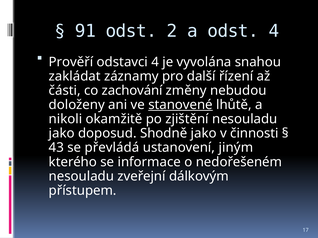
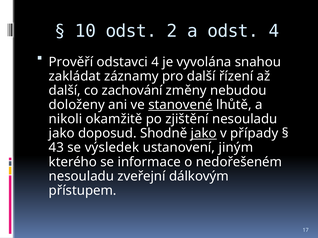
91: 91 -> 10
části at (65, 91): části -> další
jako at (204, 134) underline: none -> present
činnosti: činnosti -> případy
převládá: převládá -> výsledek
